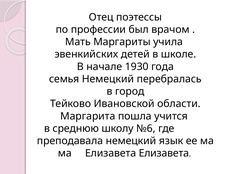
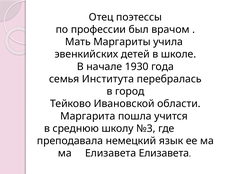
семья Немецкий: Немецкий -> Института
№6: №6 -> №3
